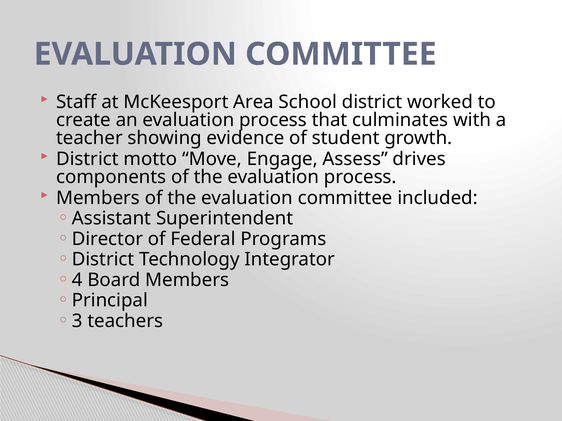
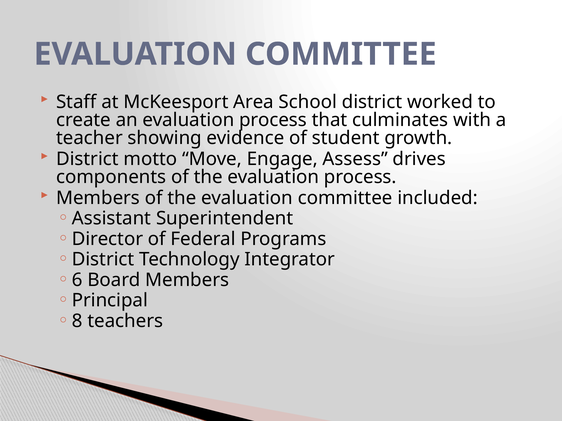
4: 4 -> 6
3: 3 -> 8
